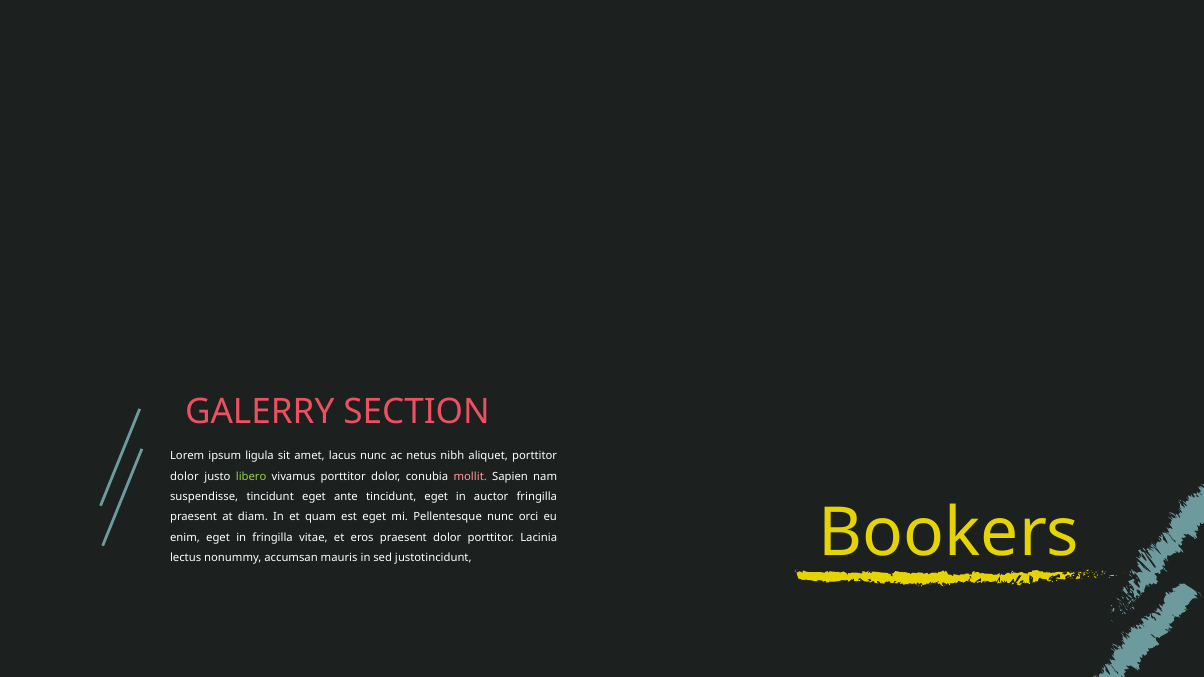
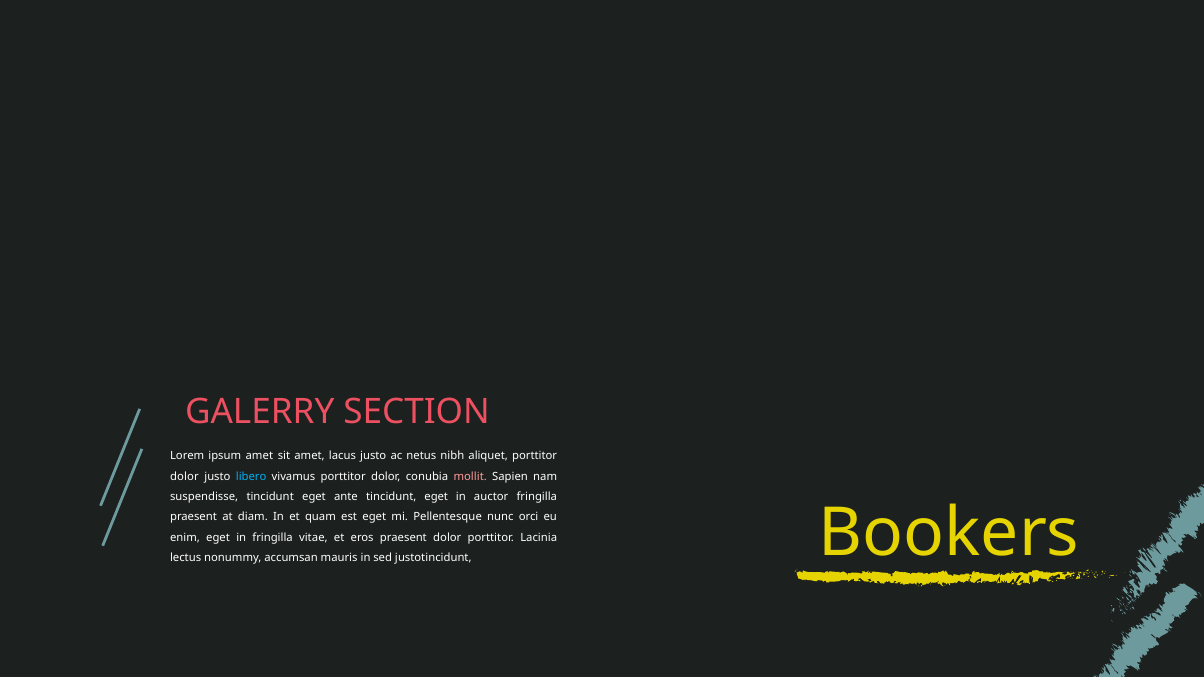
ipsum ligula: ligula -> amet
lacus nunc: nunc -> justo
libero colour: light green -> light blue
